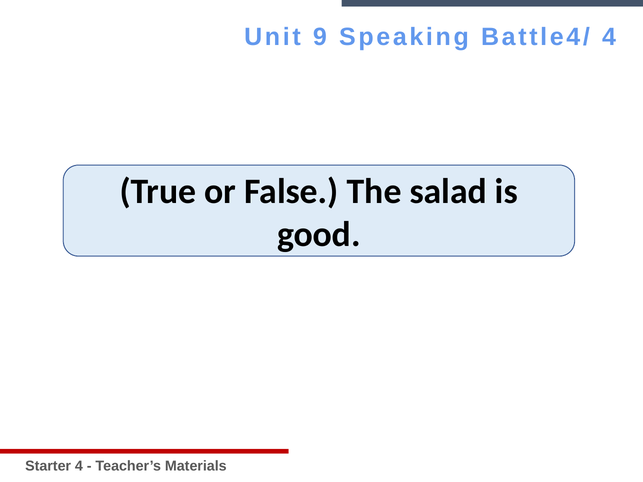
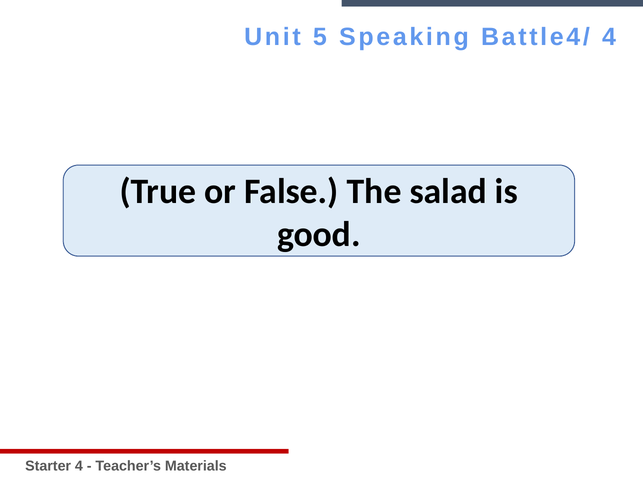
9: 9 -> 5
